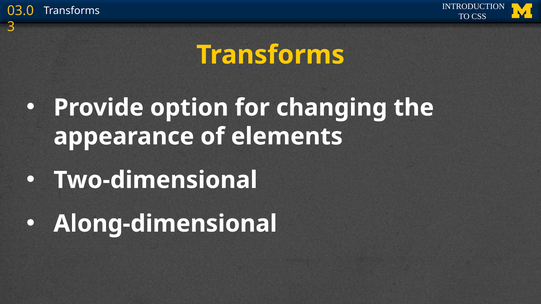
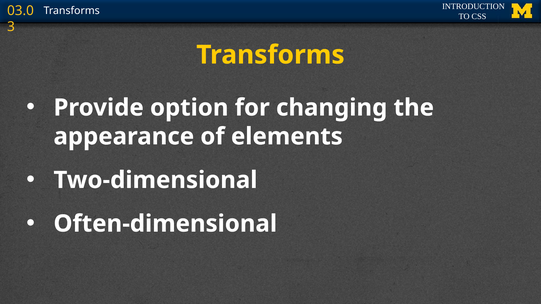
Along-dimensional: Along-dimensional -> Often-dimensional
